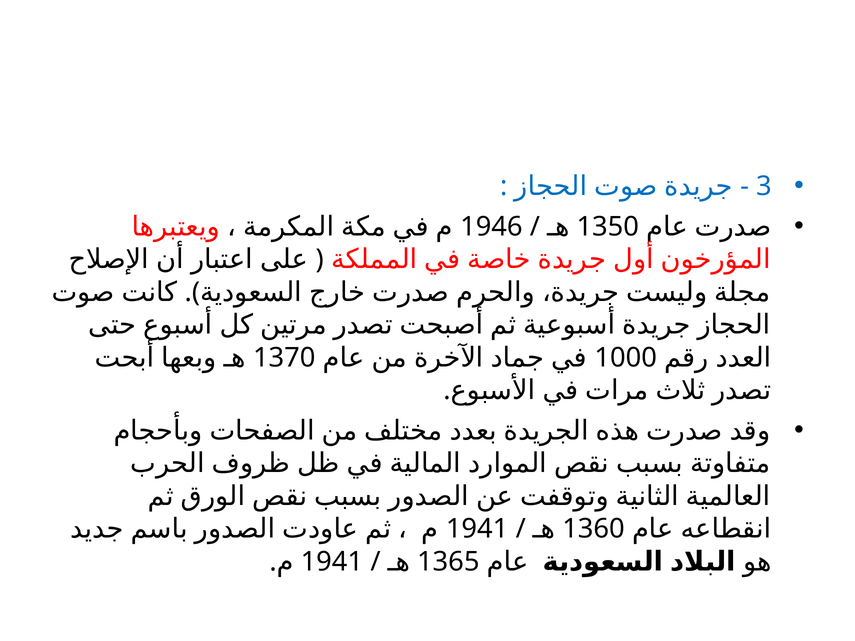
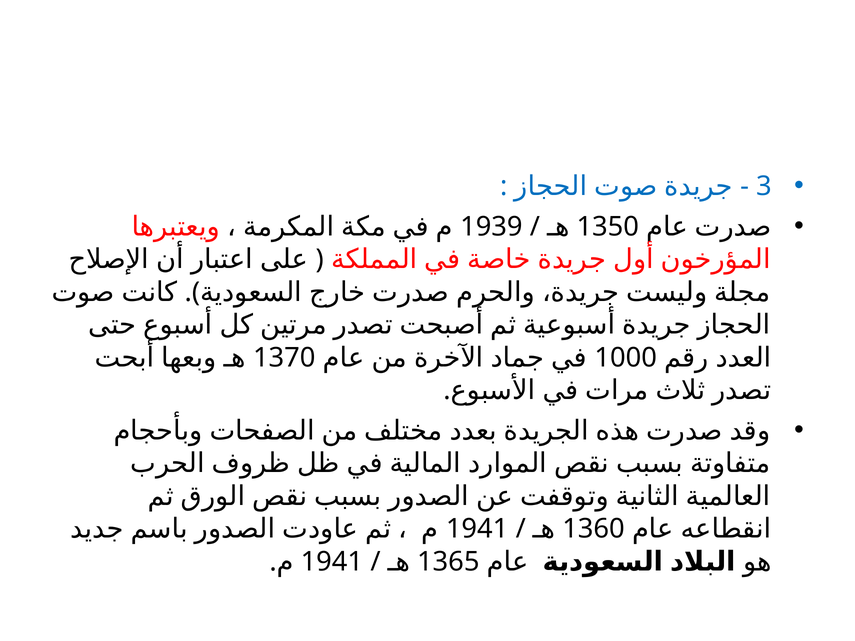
1946: 1946 -> 1939
